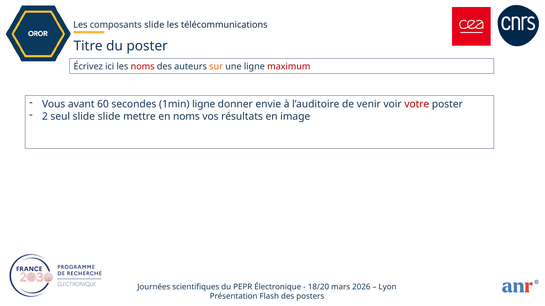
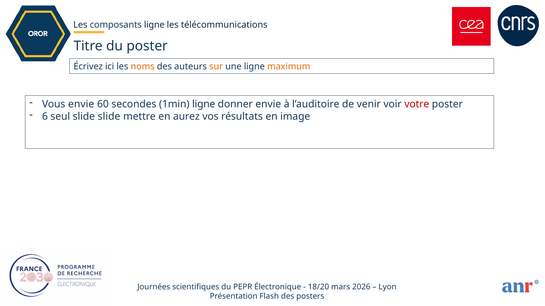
slide at (154, 25): slide -> ligne
noms at (143, 67) colour: red -> orange
maximum colour: red -> orange
Vous avant: avant -> envie
2: 2 -> 6
en noms: noms -> aurez
